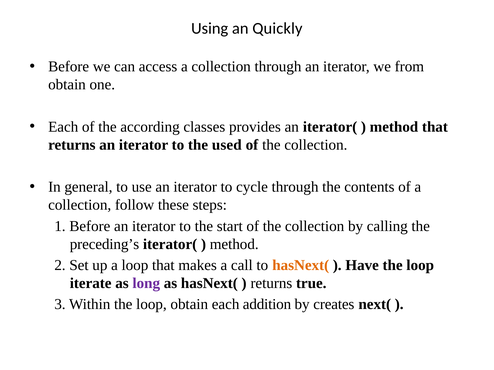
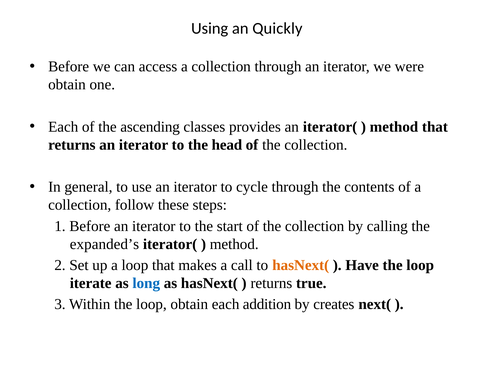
from: from -> were
according: according -> ascending
used: used -> head
preceding’s: preceding’s -> expanded’s
long colour: purple -> blue
